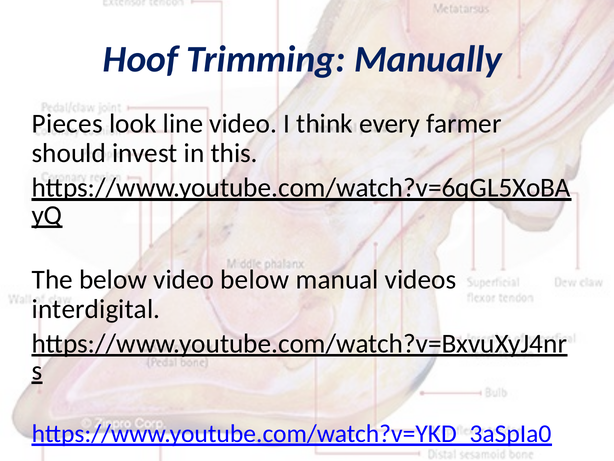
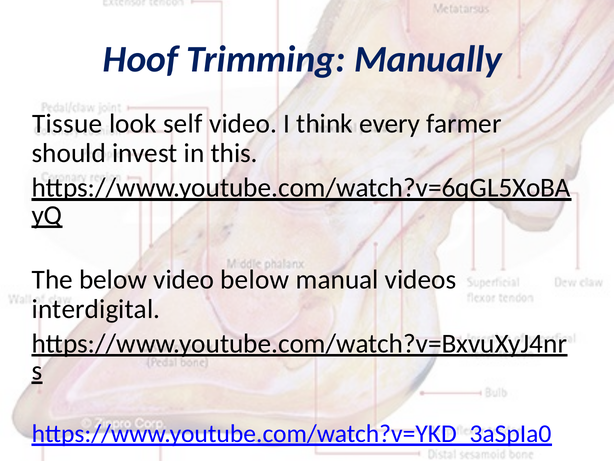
Pieces: Pieces -> Tissue
line: line -> self
